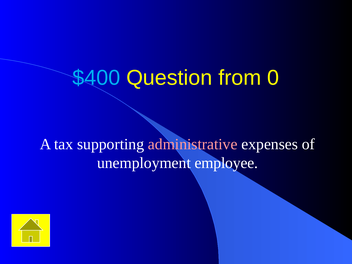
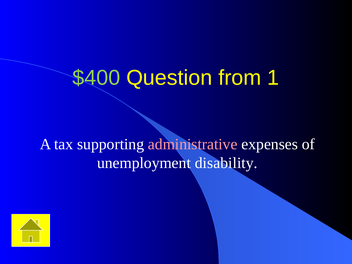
$400 colour: light blue -> light green
0: 0 -> 1
employee: employee -> disability
